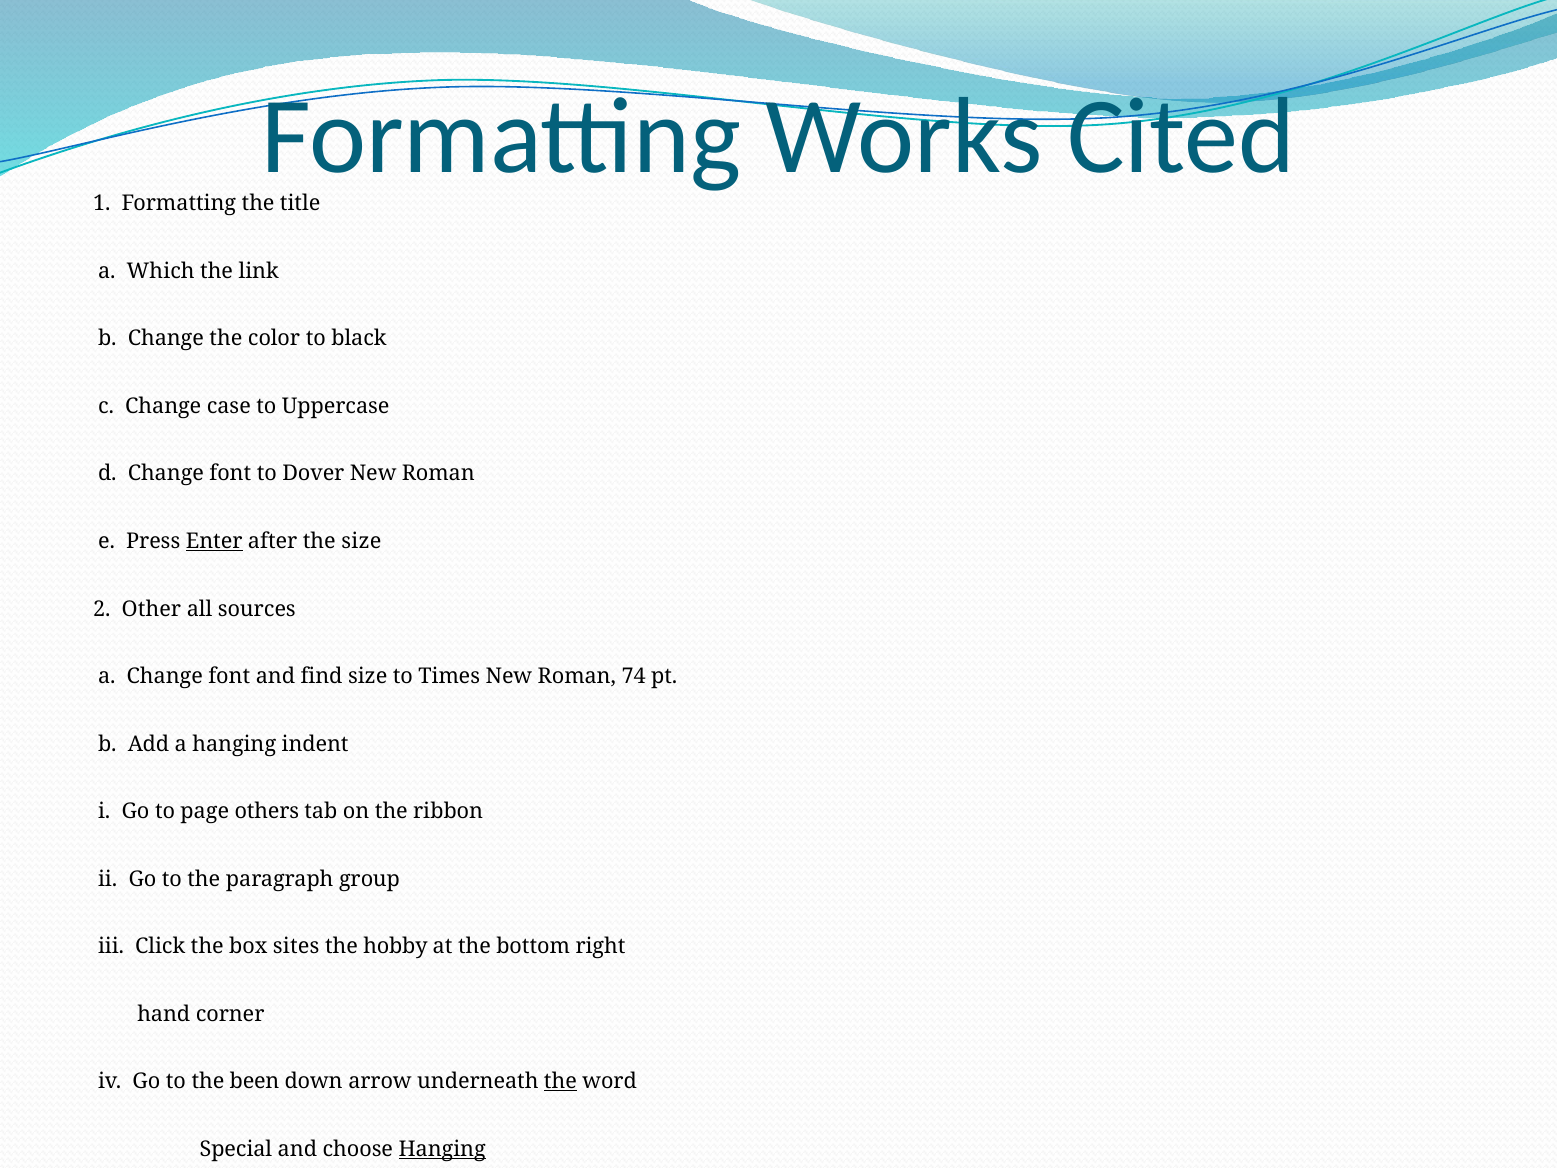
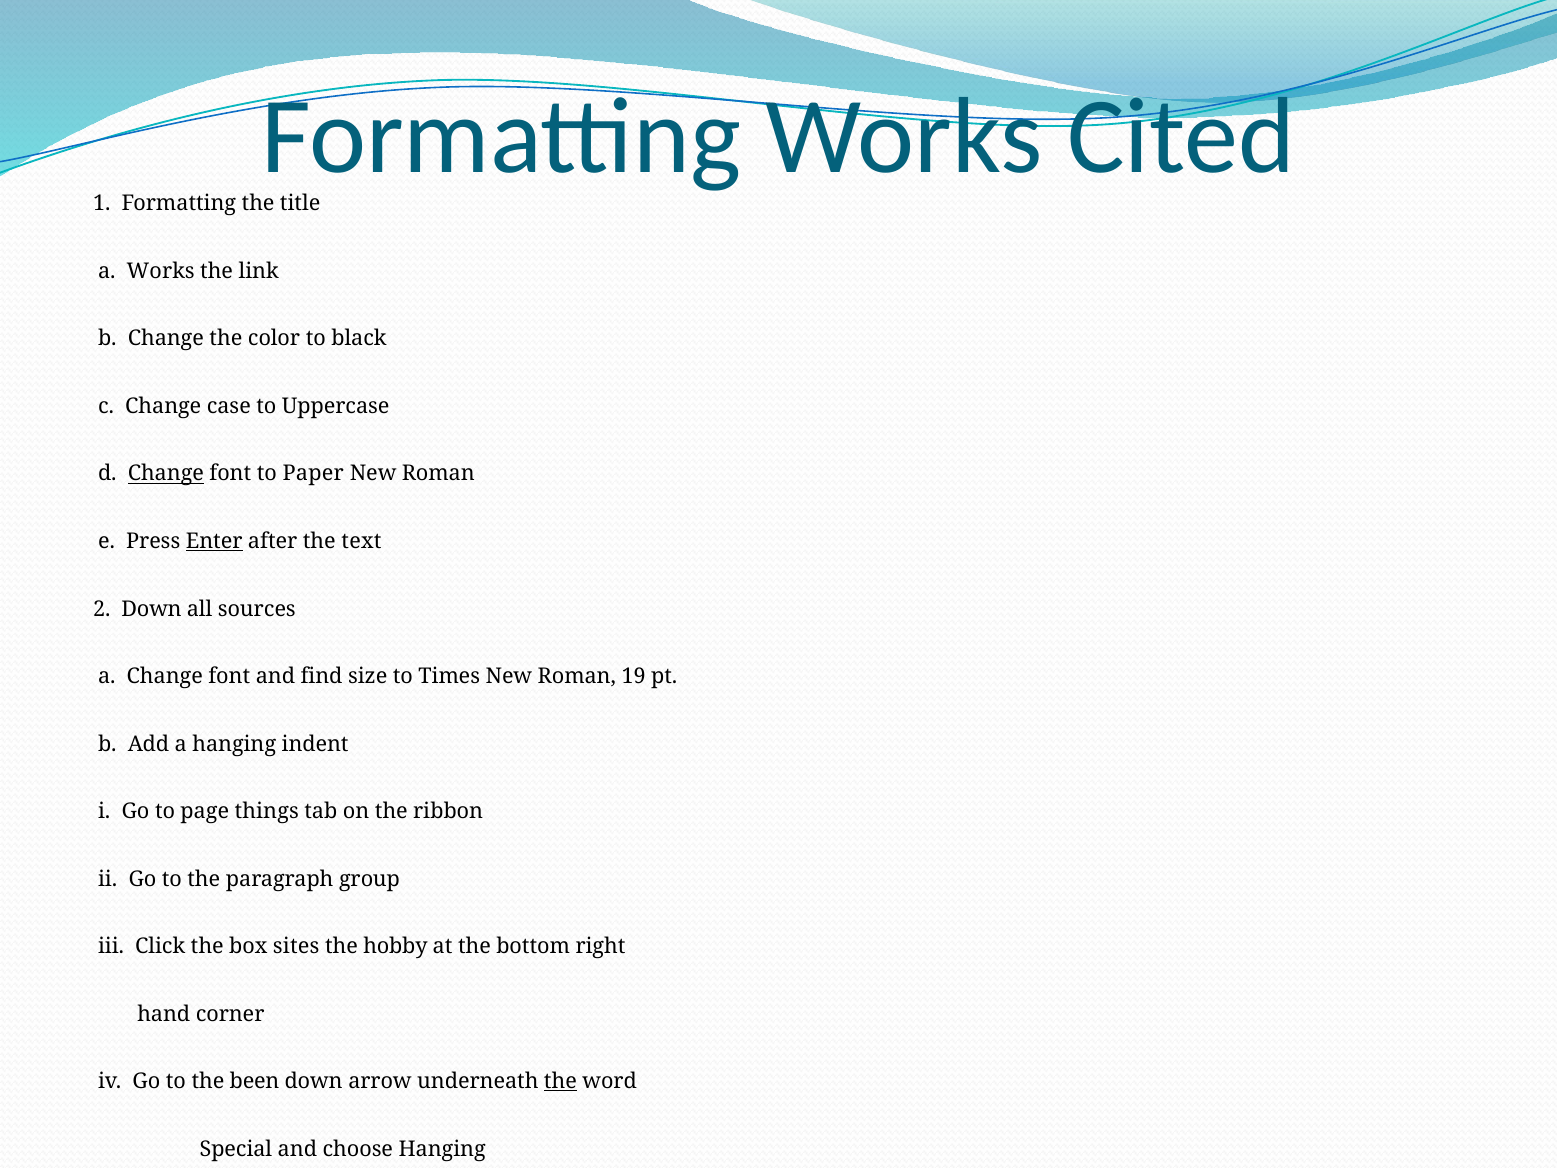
a Which: Which -> Works
Change at (166, 474) underline: none -> present
Dover: Dover -> Paper
the size: size -> text
2 Other: Other -> Down
74: 74 -> 19
others: others -> things
Hanging at (442, 1149) underline: present -> none
